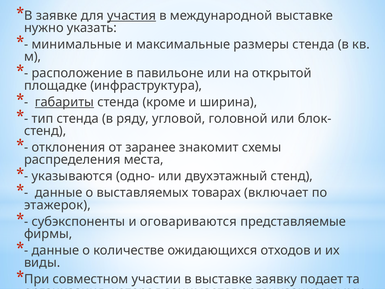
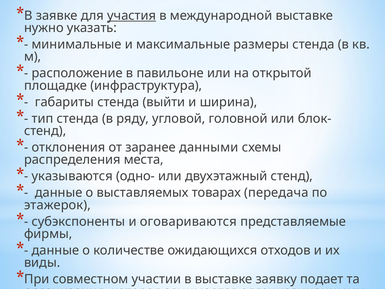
габариты underline: present -> none
кроме: кроме -> выйти
знакомит: знакомит -> данными
включает: включает -> передача
